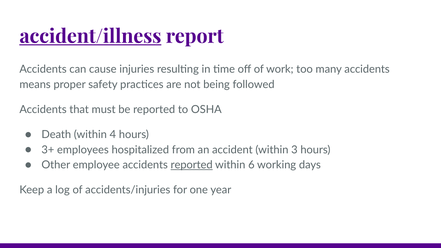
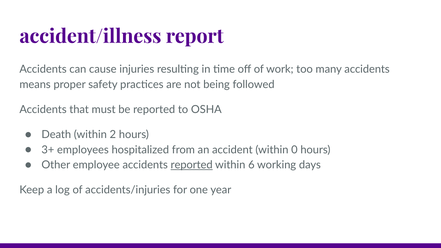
accident/illness underline: present -> none
4: 4 -> 2
3: 3 -> 0
